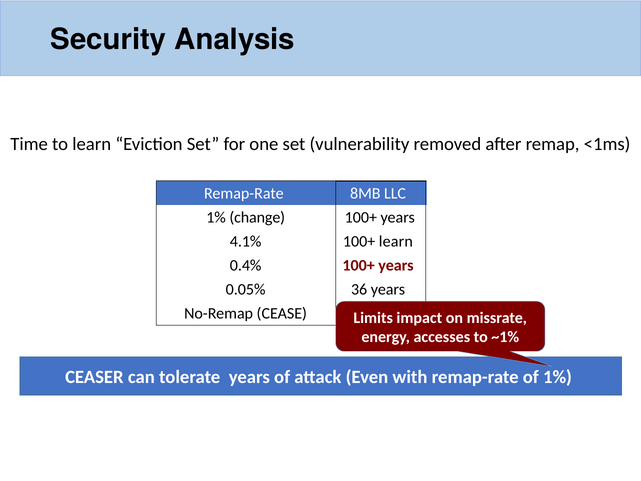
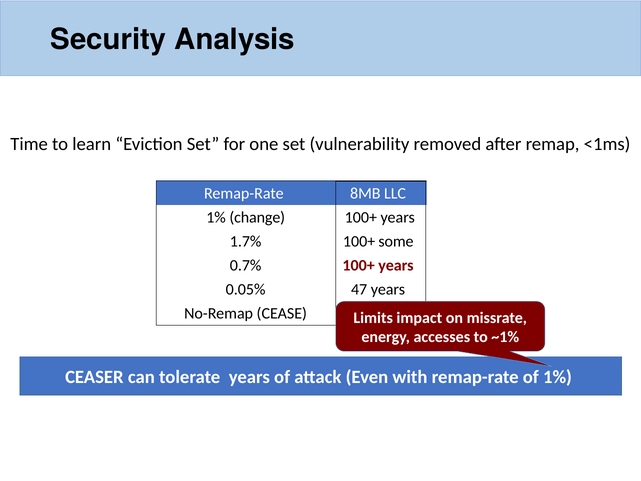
4.1%: 4.1% -> 1.7%
100+ learn: learn -> some
0.4%: 0.4% -> 0.7%
36: 36 -> 47
